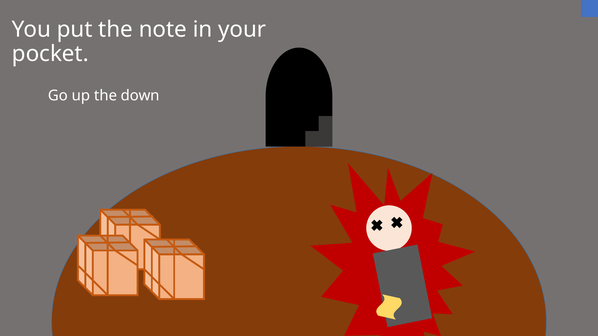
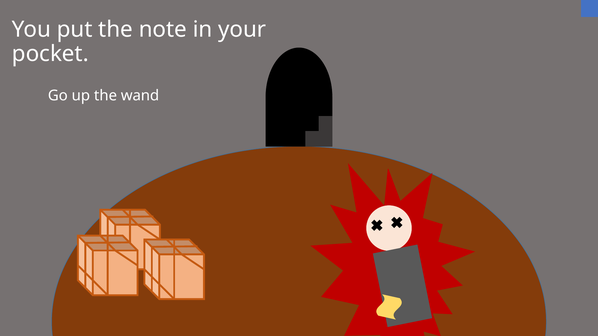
down: down -> wand
